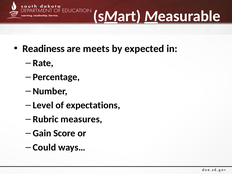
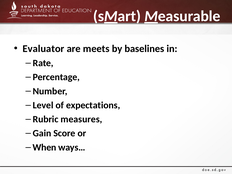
Readiness: Readiness -> Evaluator
expected: expected -> baselines
Could: Could -> When
